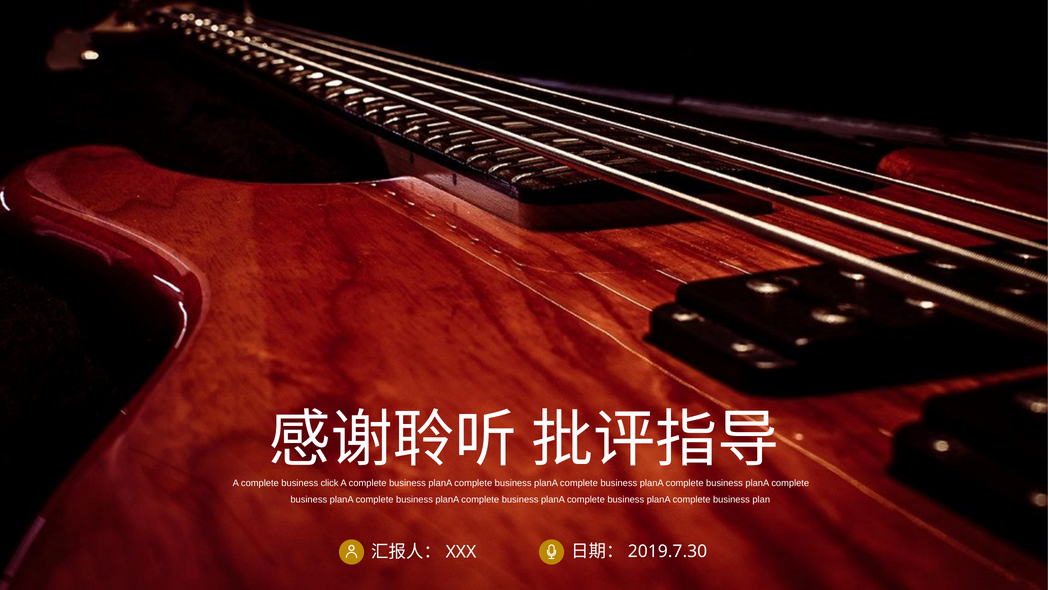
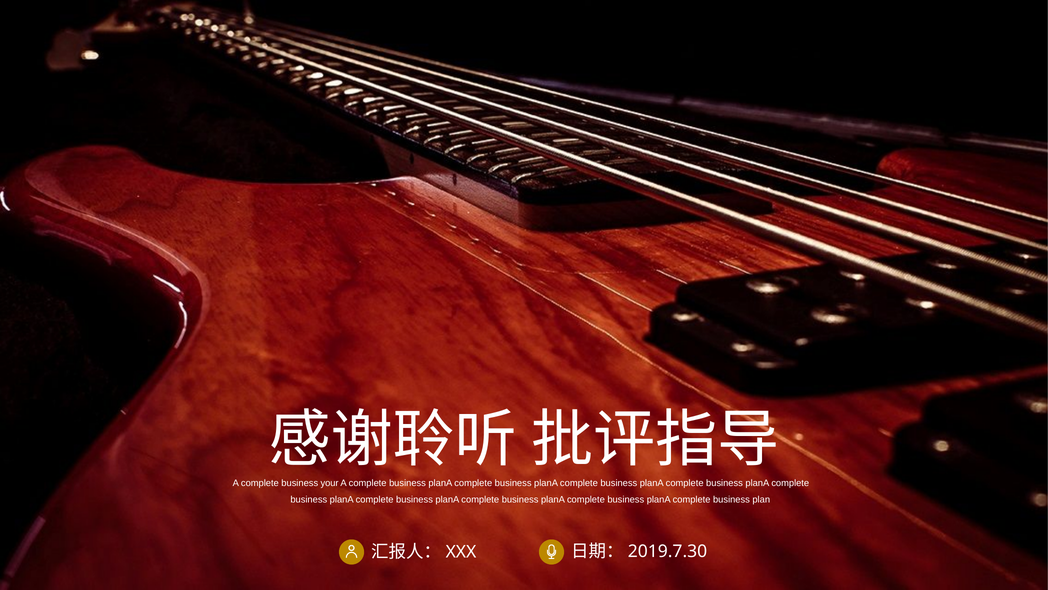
click: click -> your
